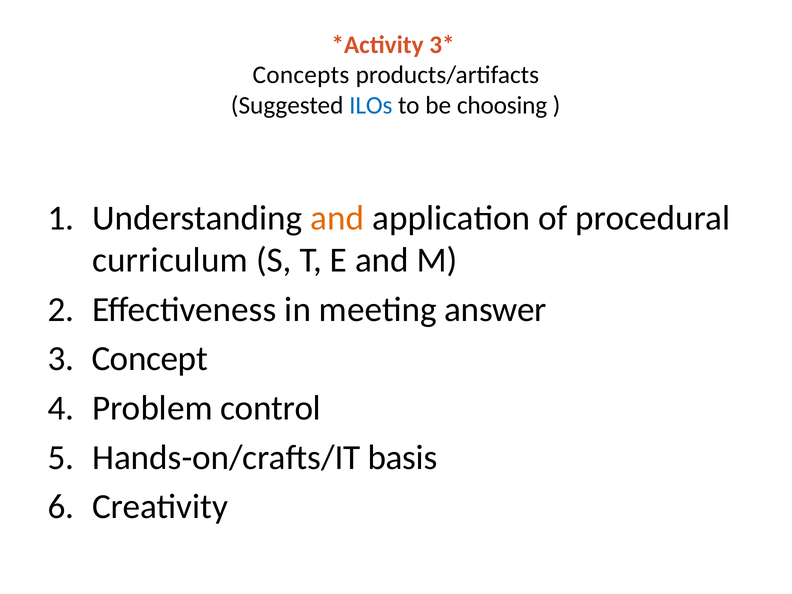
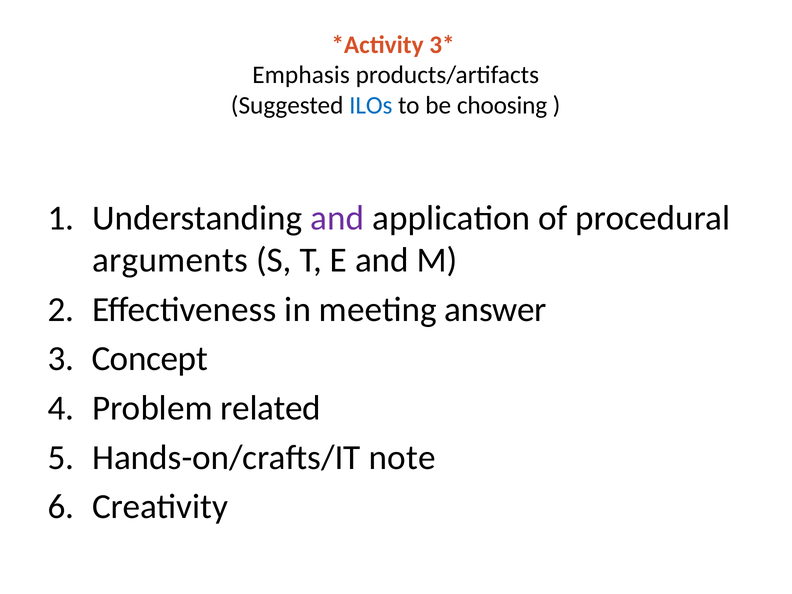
Concepts: Concepts -> Emphasis
and at (337, 218) colour: orange -> purple
curriculum: curriculum -> arguments
control: control -> related
basis: basis -> note
